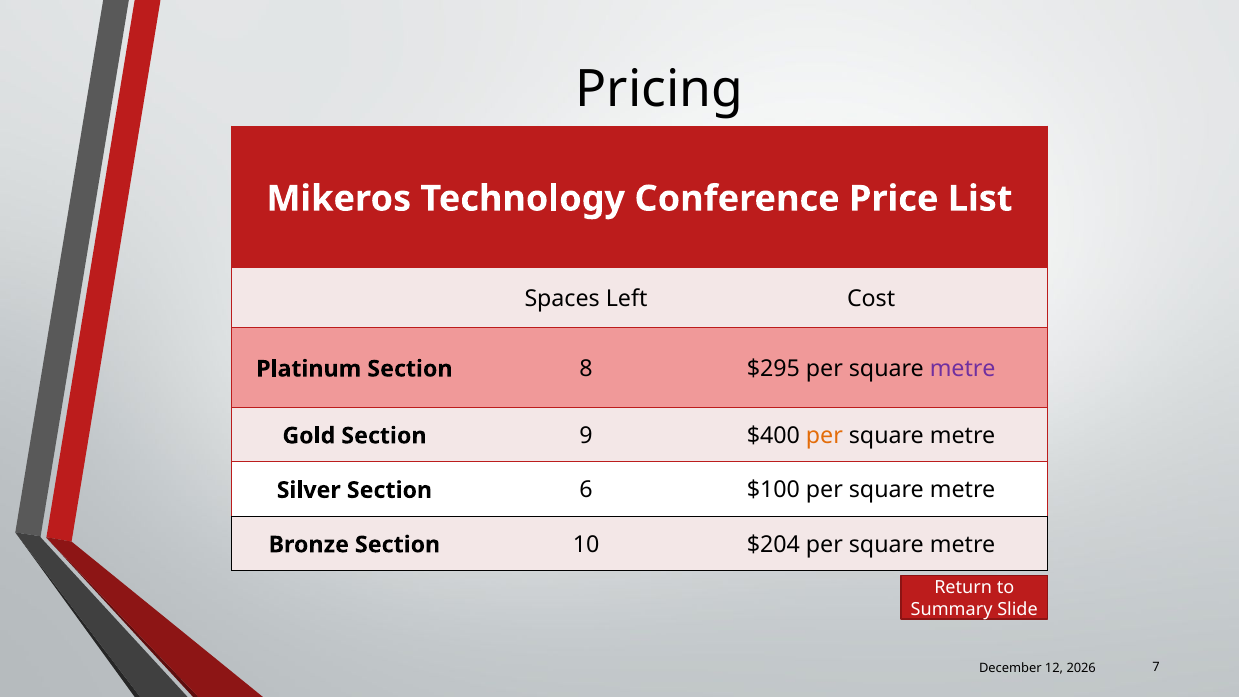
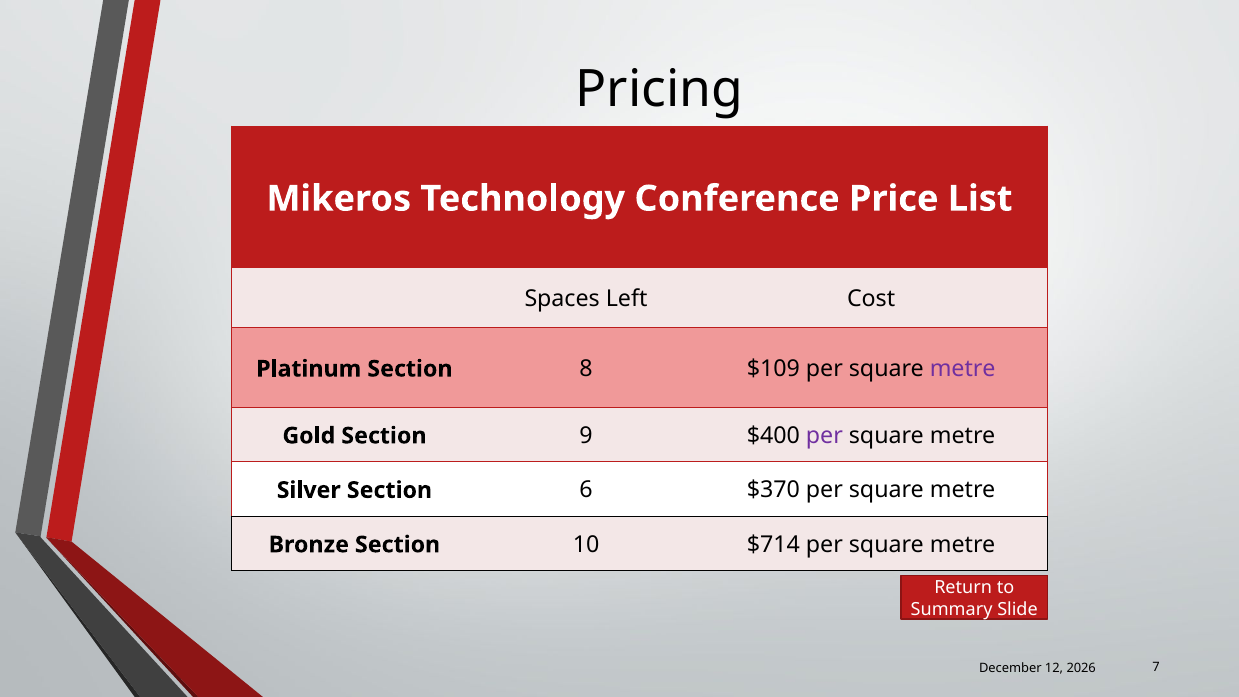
$295: $295 -> $109
per at (824, 436) colour: orange -> purple
$100: $100 -> $370
$204: $204 -> $714
